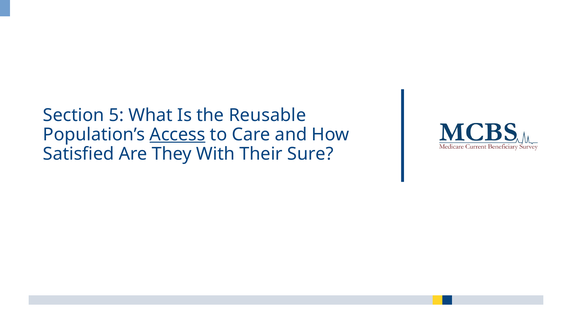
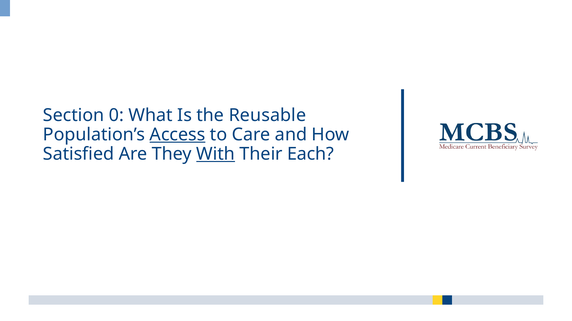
5: 5 -> 0
With underline: none -> present
Sure: Sure -> Each
